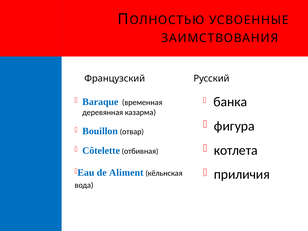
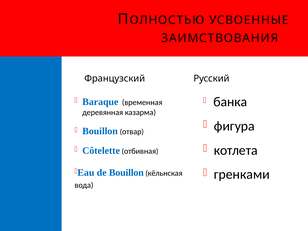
de Aliment: Aliment -> Bouillon
приличия: приличия -> гренками
